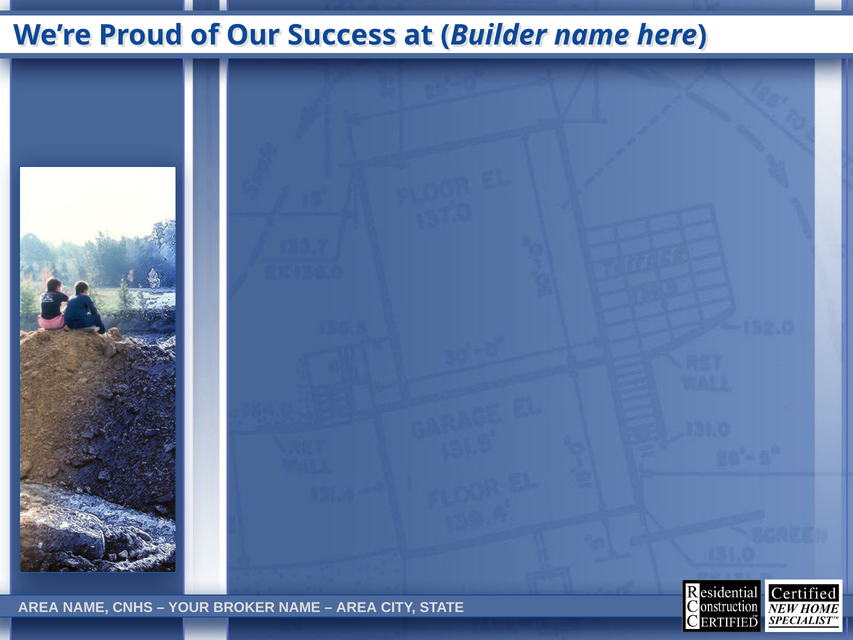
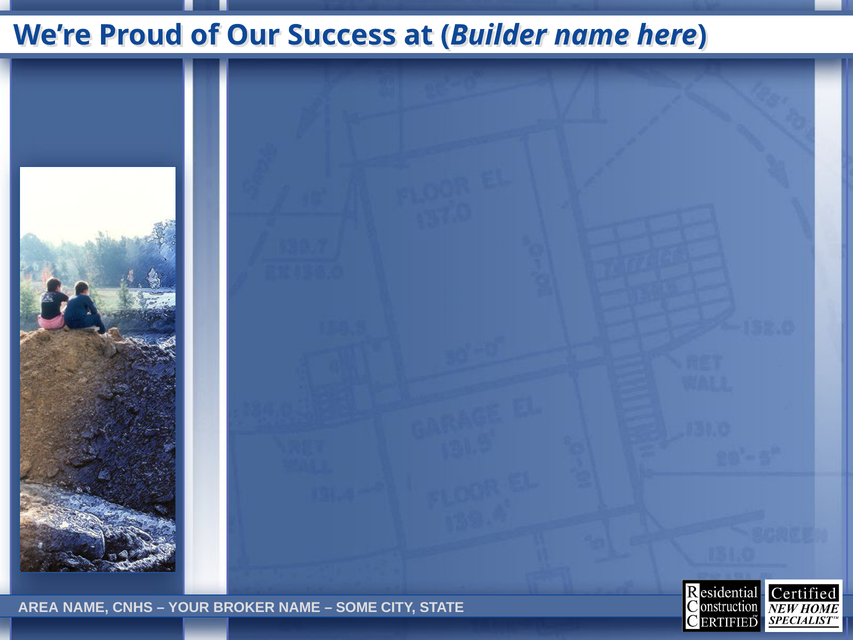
AREA at (356, 607): AREA -> SOME
